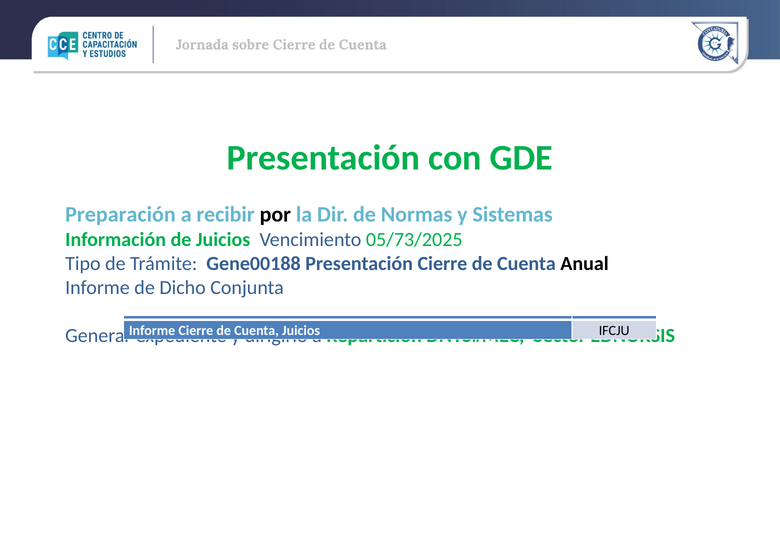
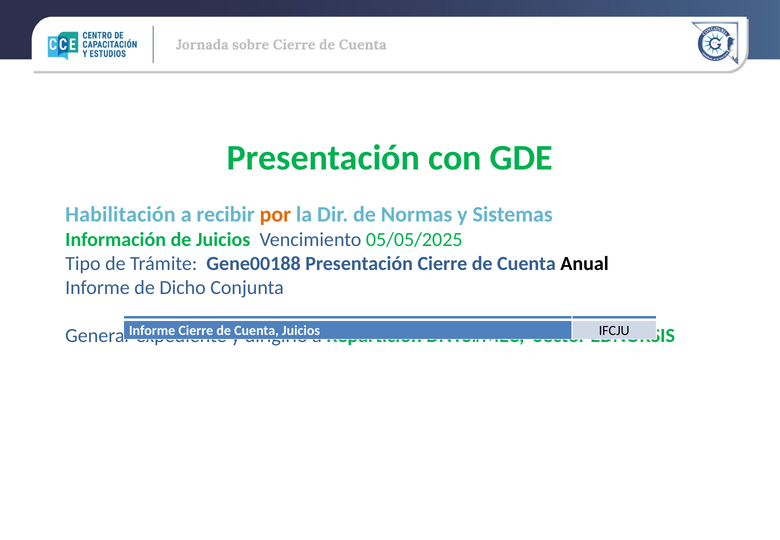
Preparación: Preparación -> Habilitación
por colour: black -> orange
05/73/2025: 05/73/2025 -> 05/05/2025
